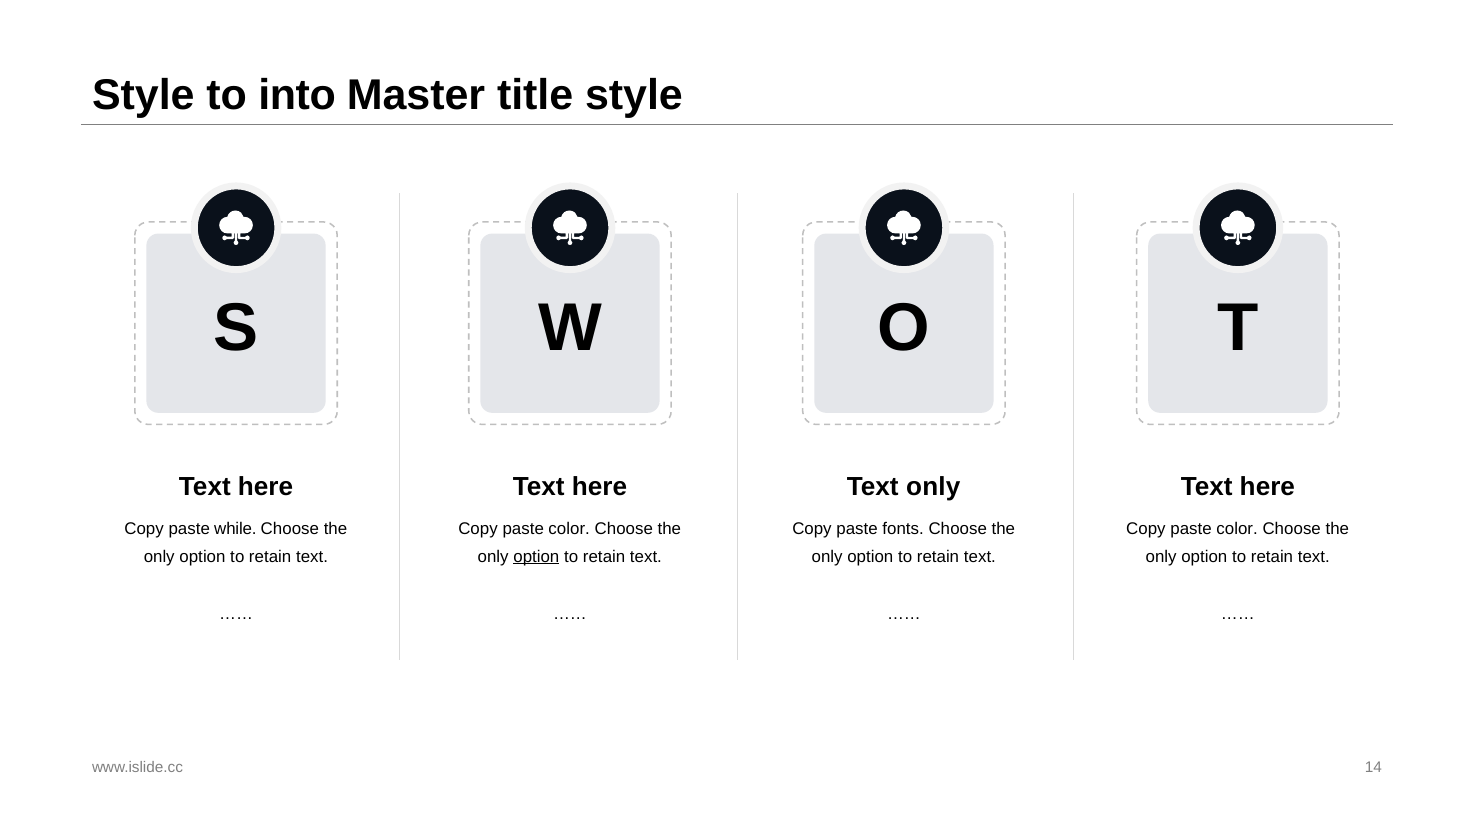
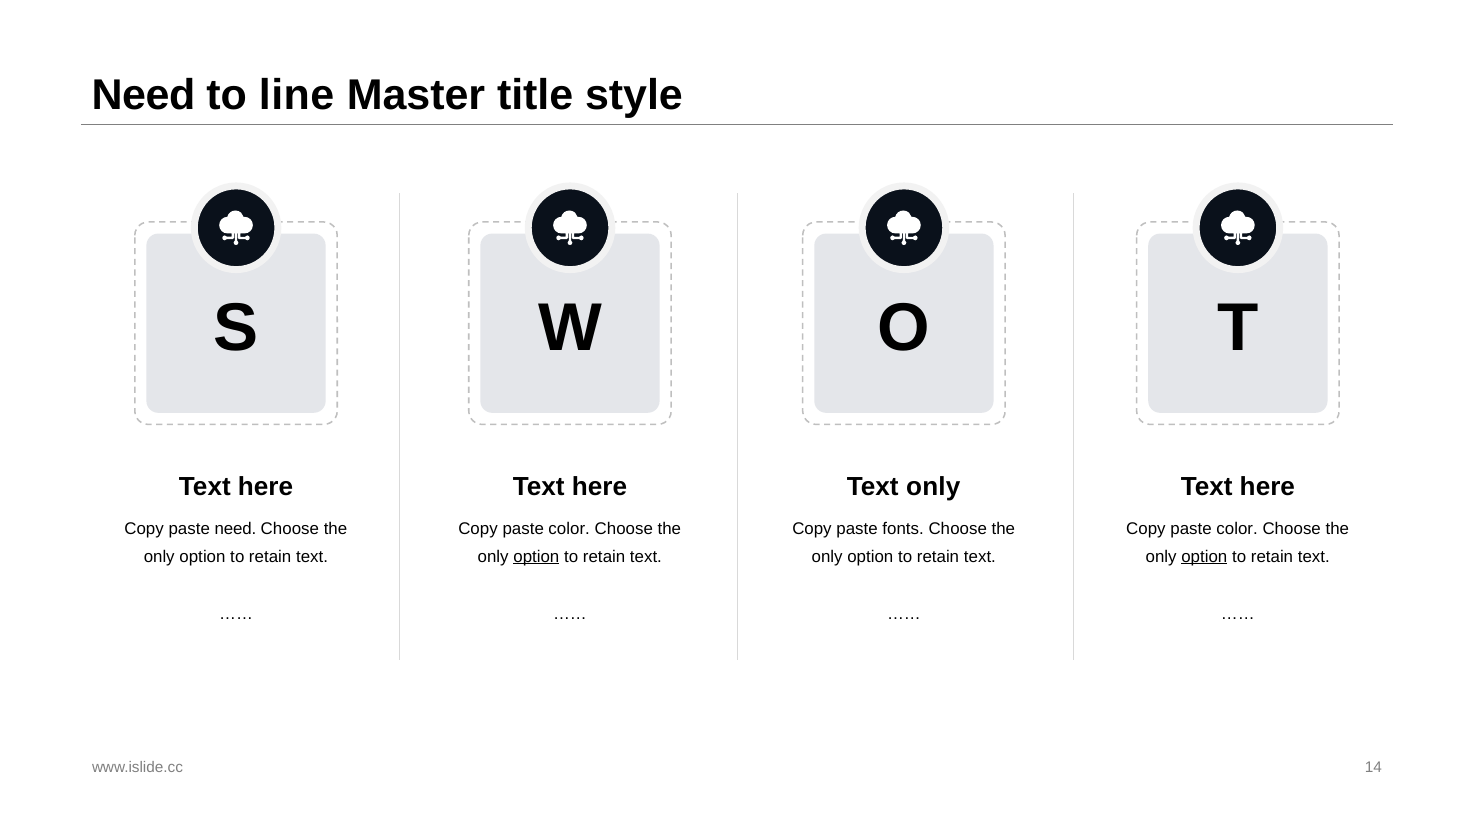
Style at (143, 95): Style -> Need
into: into -> line
paste while: while -> need
option at (1204, 557) underline: none -> present
